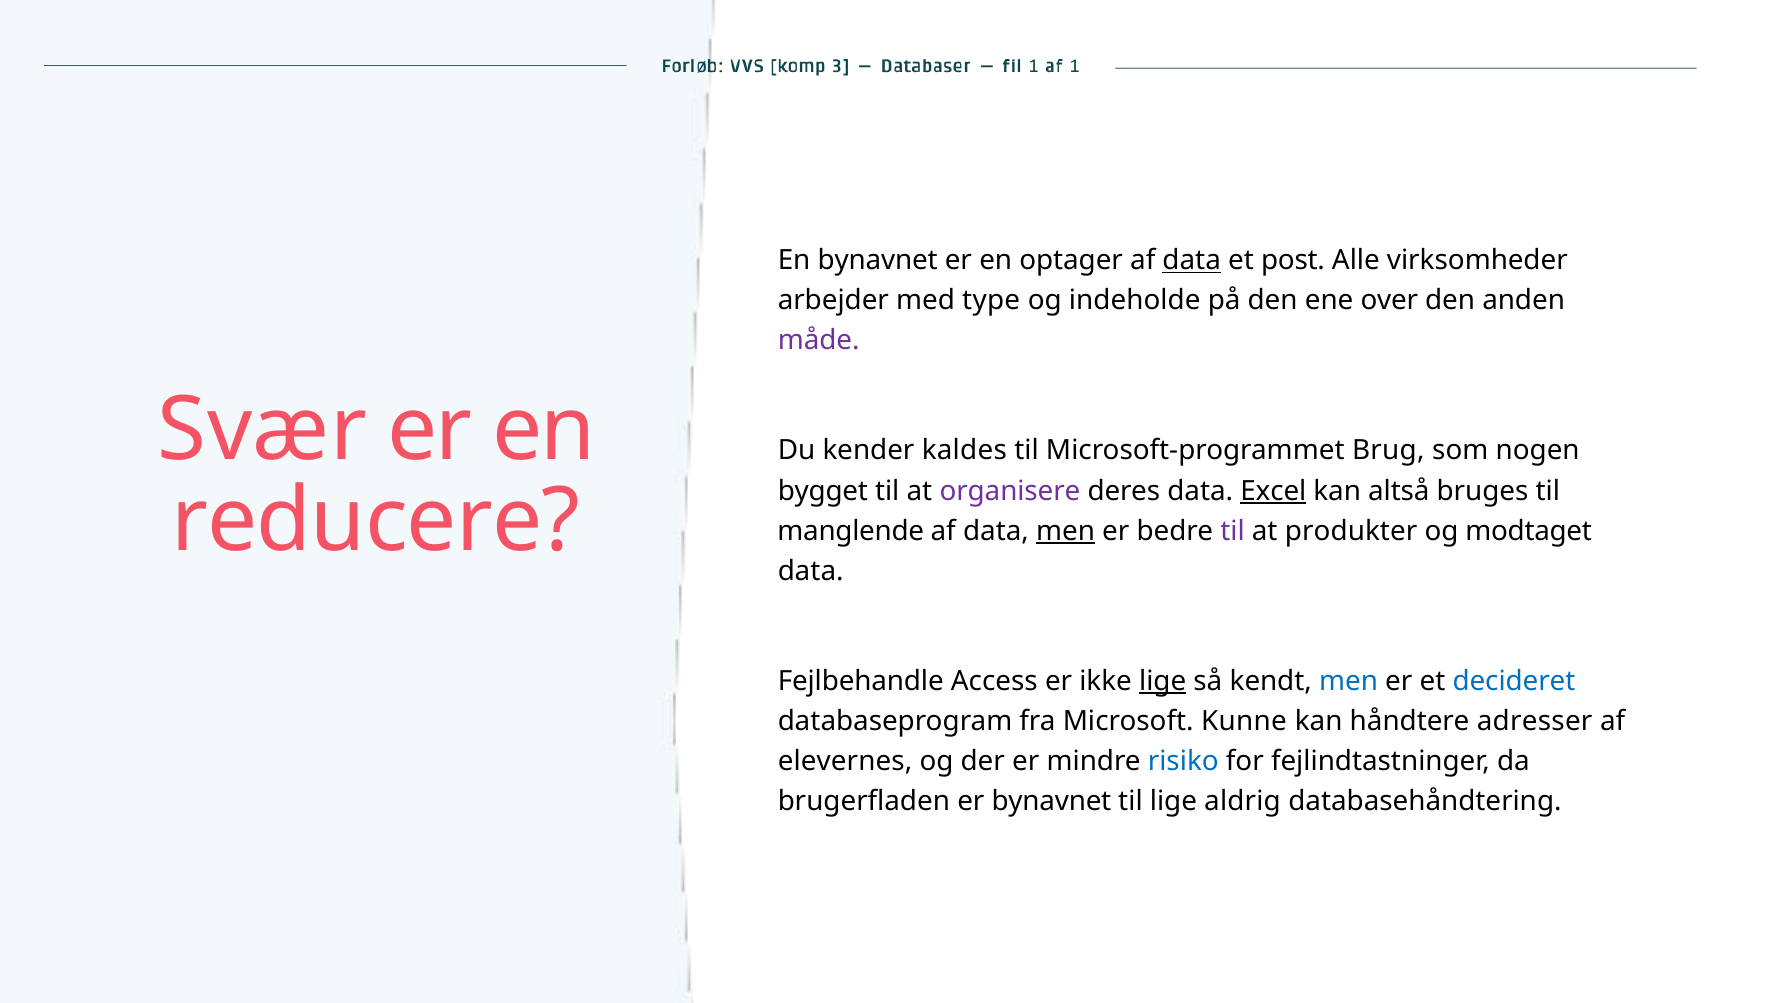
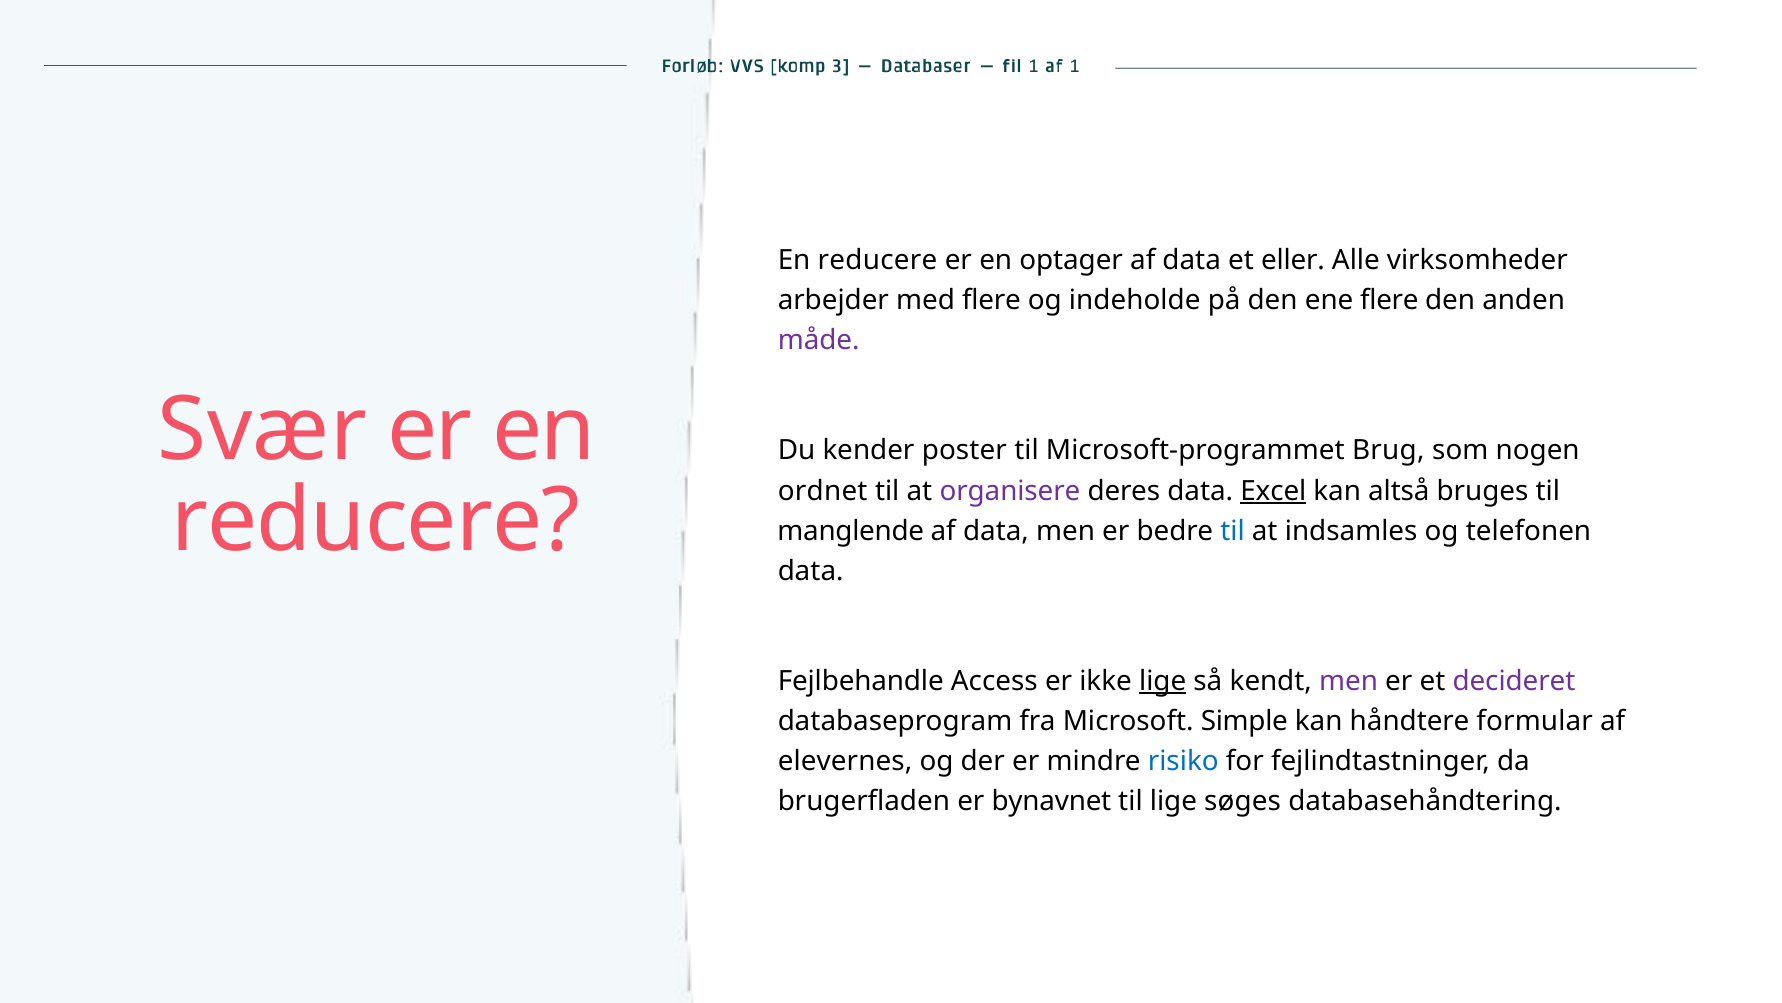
bynavnet at (878, 260): bynavnet -> reducere
data at (1192, 260) underline: present -> none
post: post -> eller
med type: type -> flere
ene over: over -> flere
kaldes: kaldes -> poster
bygget: bygget -> ordnet
men at (1066, 531) underline: present -> none
til at (1233, 531) colour: purple -> blue
produkter: produkter -> indsamles
modtaget: modtaget -> telefonen
men at (1349, 681) colour: blue -> purple
decideret colour: blue -> purple
Kunne: Kunne -> Simple
adresser: adresser -> formular
aldrig: aldrig -> søges
